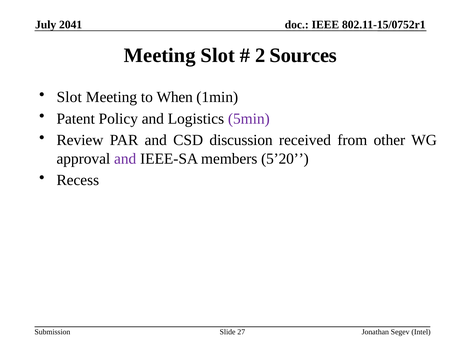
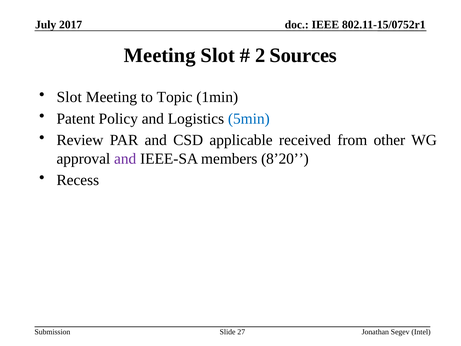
2041: 2041 -> 2017
When: When -> Topic
5min colour: purple -> blue
discussion: discussion -> applicable
5’20: 5’20 -> 8’20
